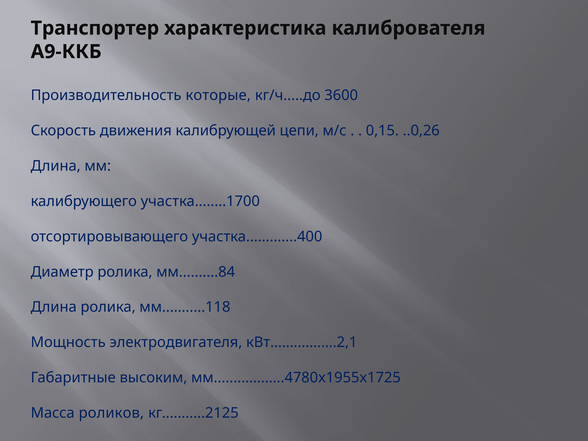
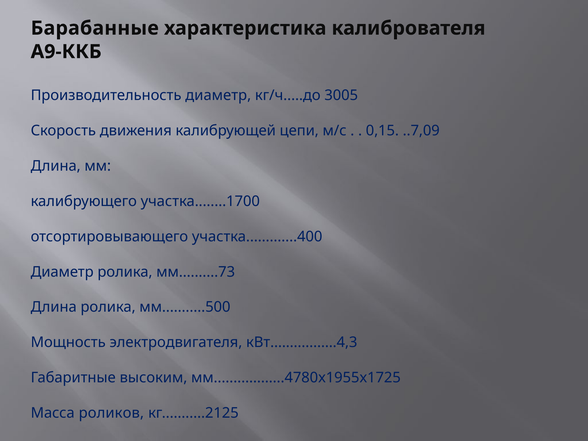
Транспортер: Транспортер -> Барабанные
Производительность которые: которые -> диаметр
3600: 3600 -> 3005
..0,26: ..0,26 -> ..7,09
мм..........84: мм..........84 -> мм..........73
мм...........118: мм...........118 -> мм...........500
кВт.................2,1: кВт.................2,1 -> кВт.................4,3
